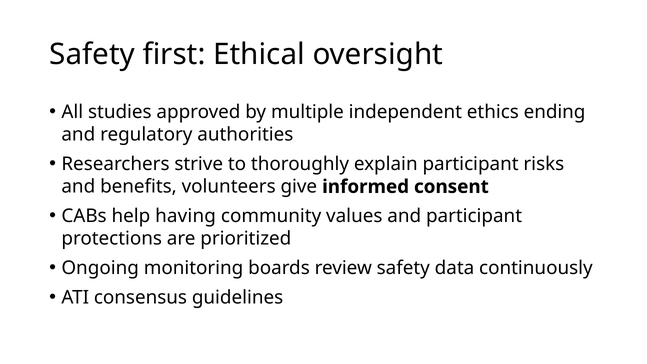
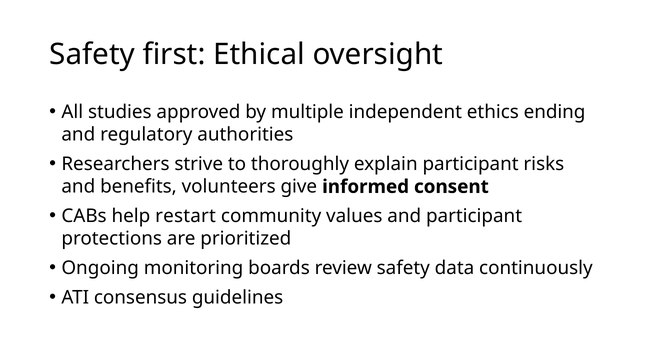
having: having -> restart
